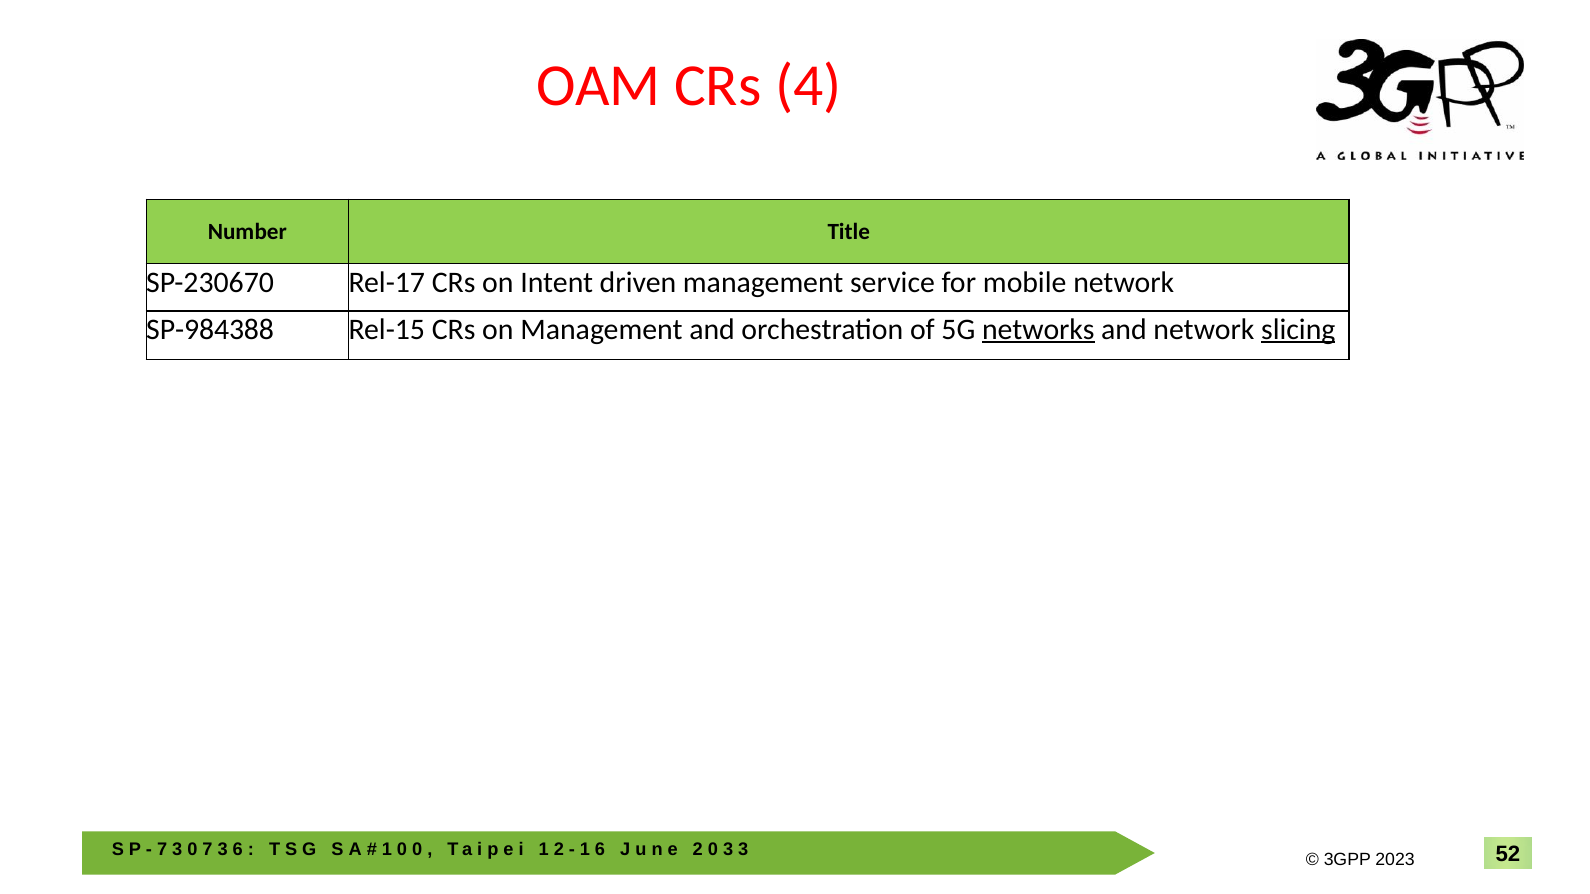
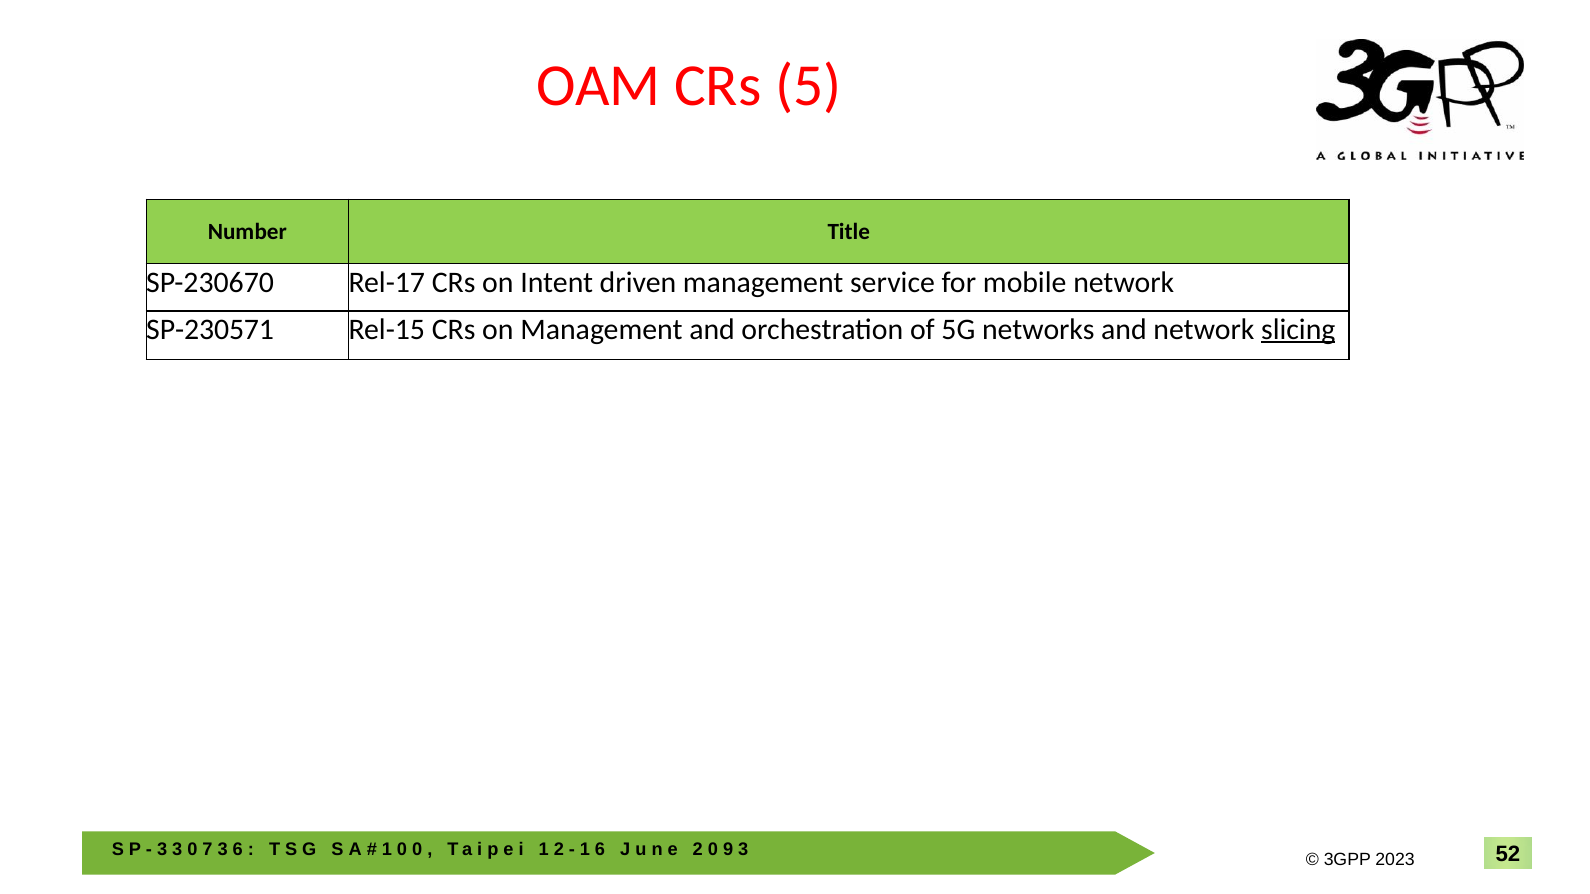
4: 4 -> 5
SP-984388: SP-984388 -> SP-230571
networks underline: present -> none
7 at (162, 849): 7 -> 3
3 at (728, 849): 3 -> 9
